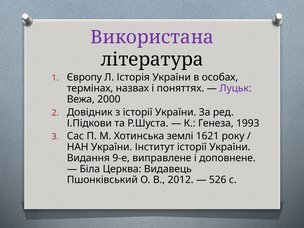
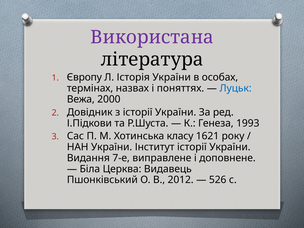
Луцьк colour: purple -> blue
землі: землі -> класу
9-е: 9-е -> 7-е
